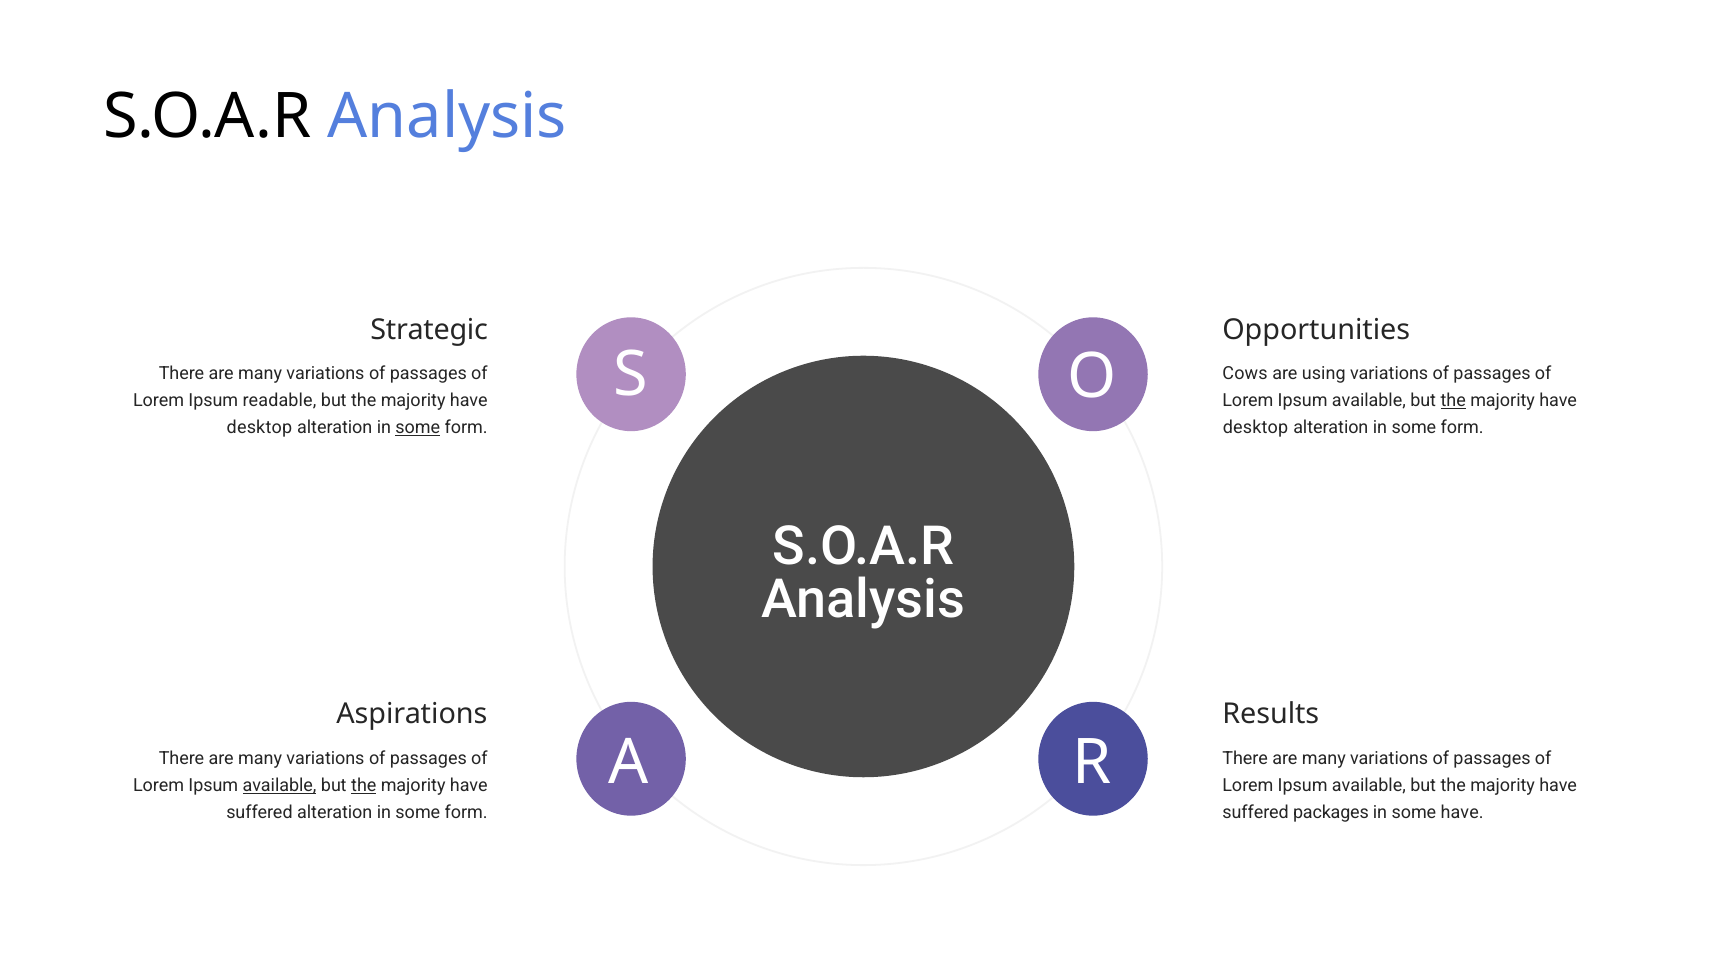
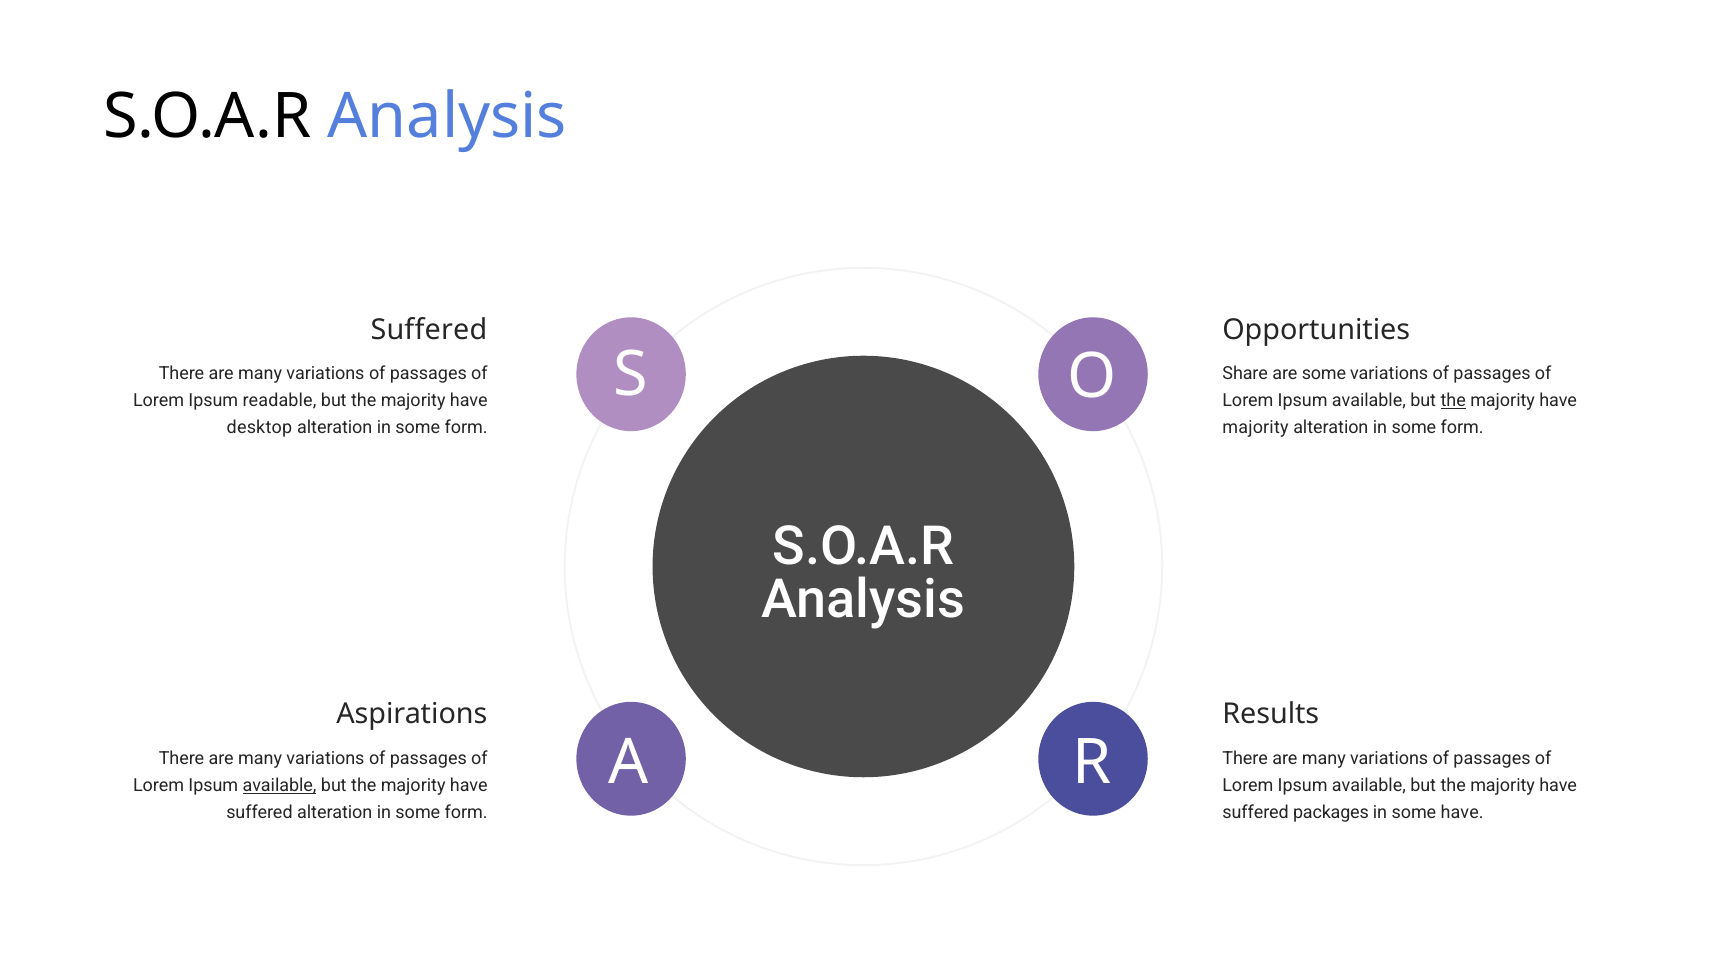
Strategic at (429, 330): Strategic -> Suffered
Cows: Cows -> Share
are using: using -> some
some at (418, 428) underline: present -> none
desktop at (1256, 428): desktop -> majority
the at (364, 786) underline: present -> none
